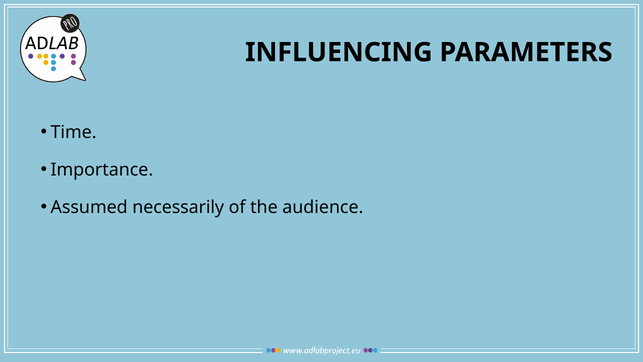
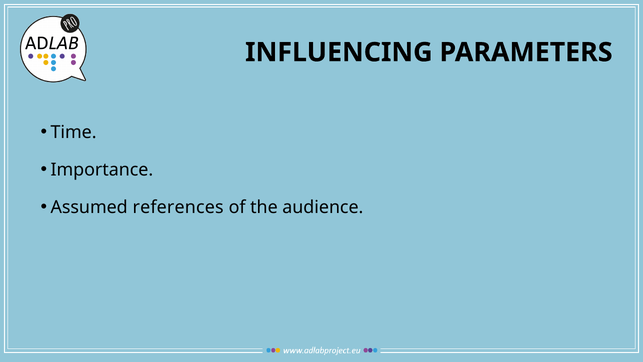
necessarily: necessarily -> references
